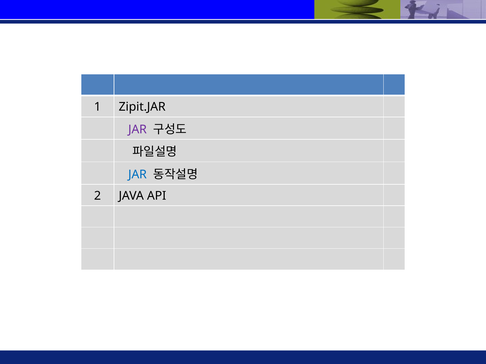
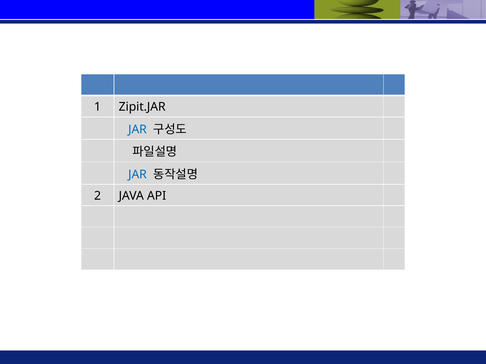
JAR at (138, 130) colour: purple -> blue
